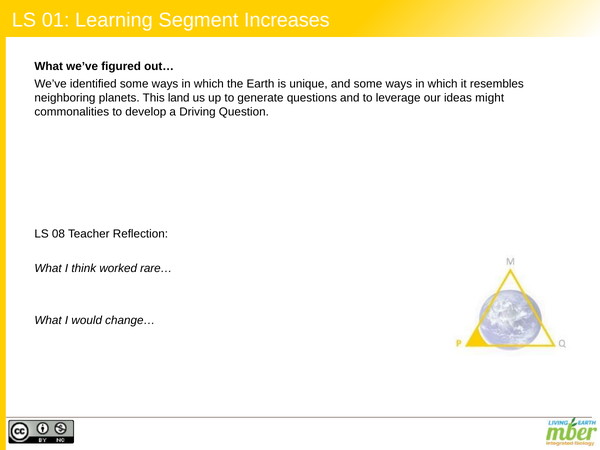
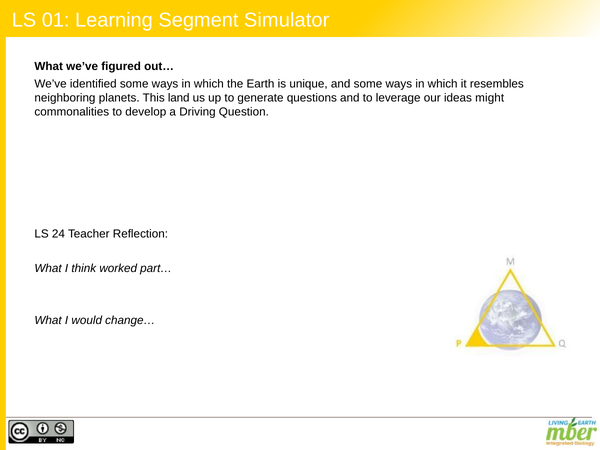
Increases: Increases -> Simulator
08: 08 -> 24
rare…: rare… -> part…
